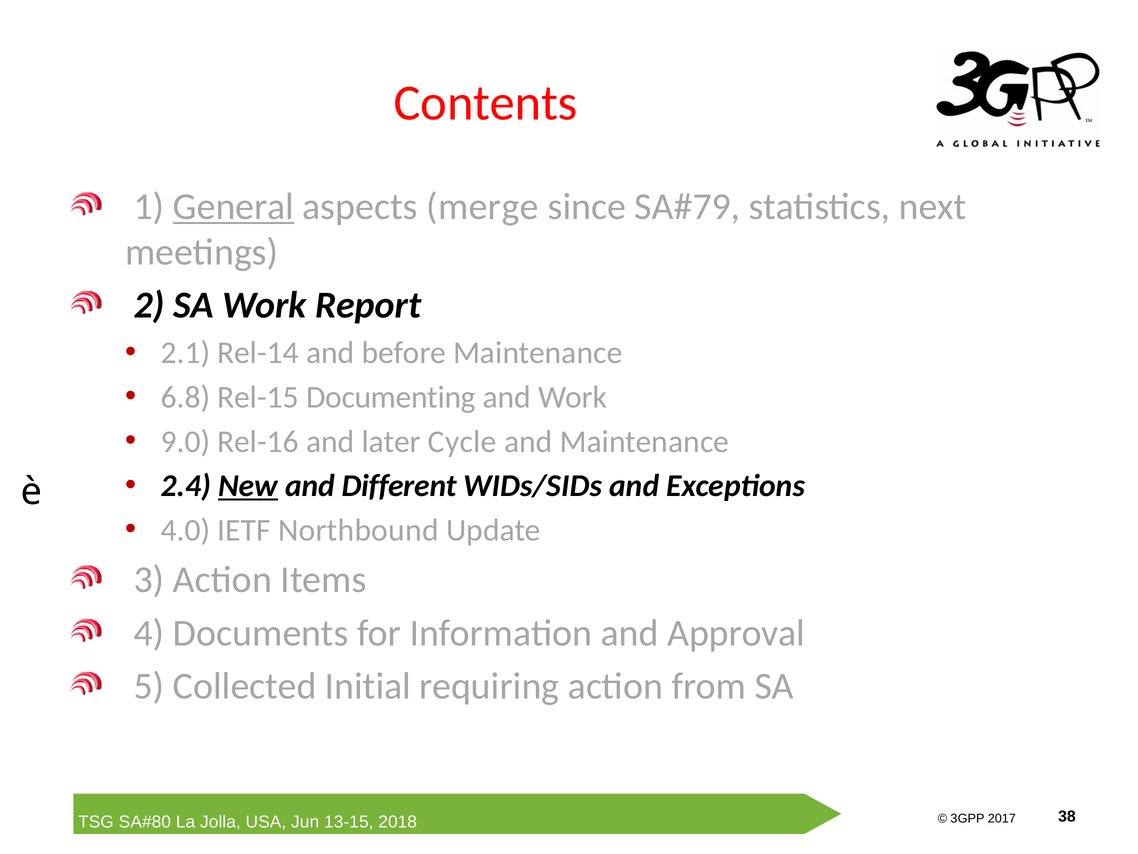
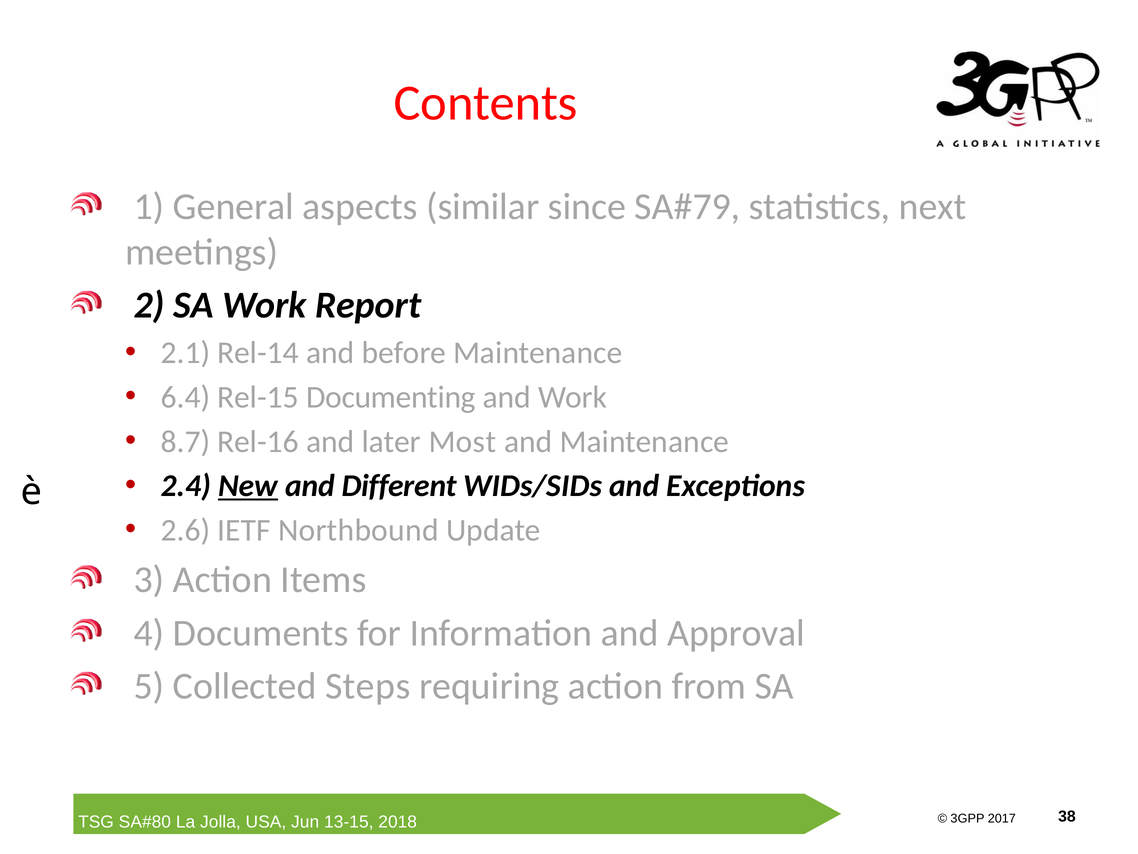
General underline: present -> none
merge: merge -> similar
6.8: 6.8 -> 6.4
9.0: 9.0 -> 8.7
Cycle: Cycle -> Most
4.0: 4.0 -> 2.6
Initial: Initial -> Steps
